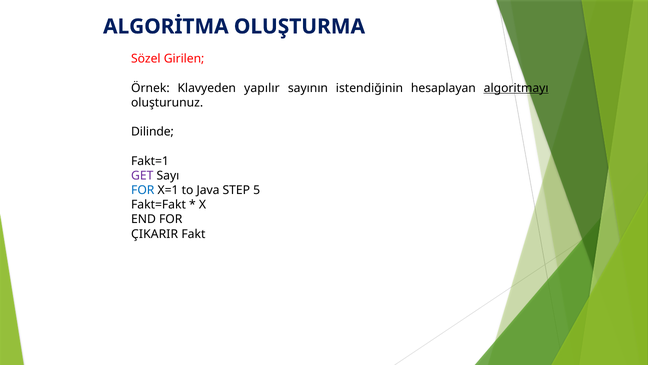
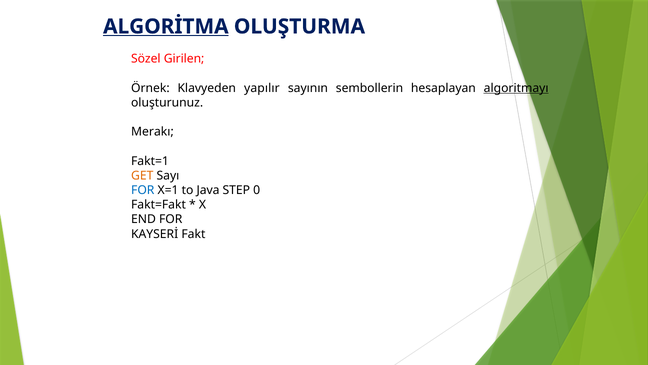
ALGORİTMA underline: none -> present
istendiğinin: istendiğinin -> sembollerin
Dilinde: Dilinde -> Merakı
GET colour: purple -> orange
5: 5 -> 0
ÇIKARIR: ÇIKARIR -> KAYSERİ
